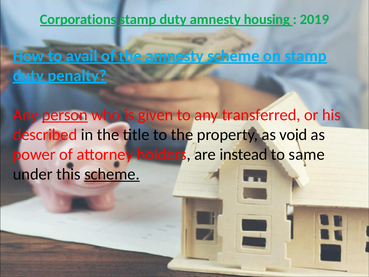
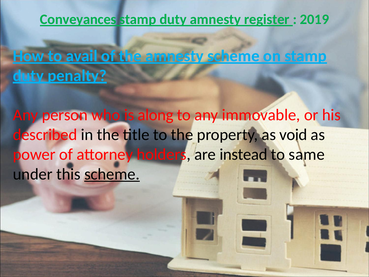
Corporations: Corporations -> Conveyances
housing: housing -> register
person underline: present -> none
given: given -> along
transferred: transferred -> immovable
